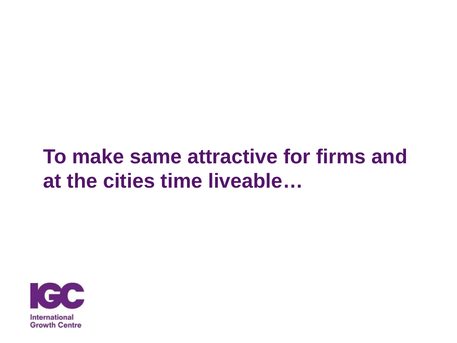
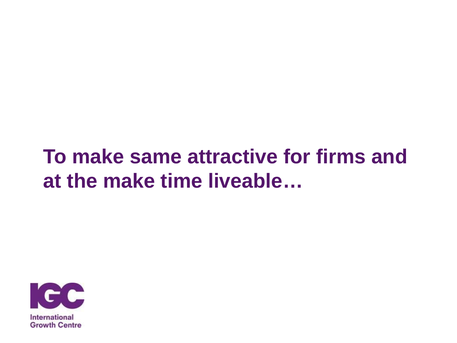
the cities: cities -> make
